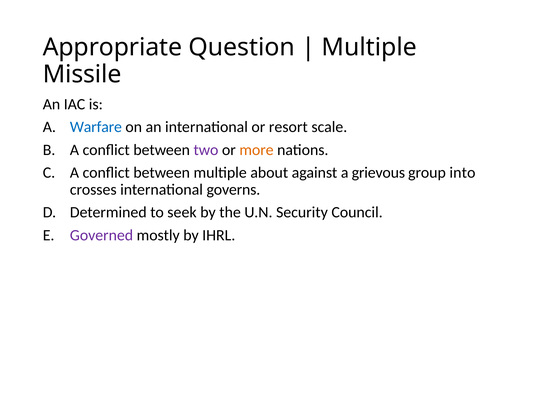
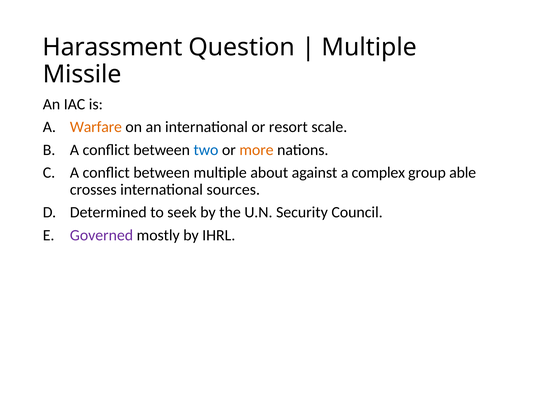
Appropriate: Appropriate -> Harassment
Warfare colour: blue -> orange
two colour: purple -> blue
grievous: grievous -> complex
into: into -> able
governs: governs -> sources
